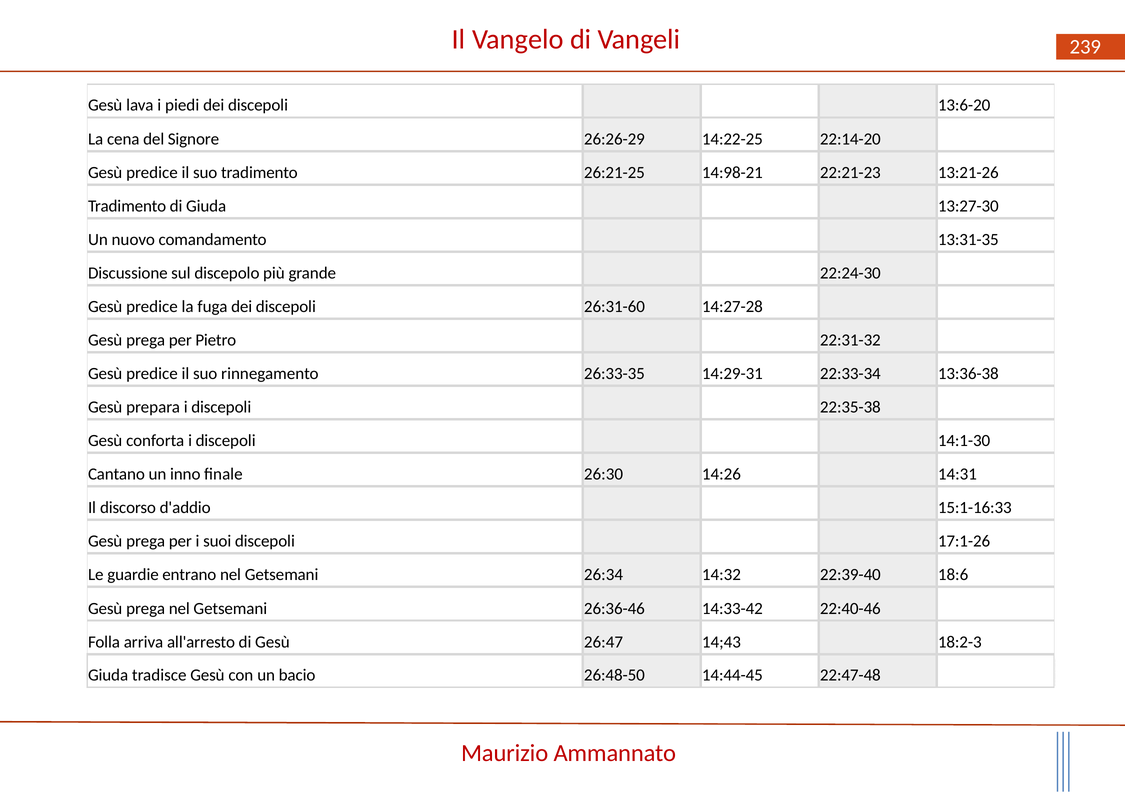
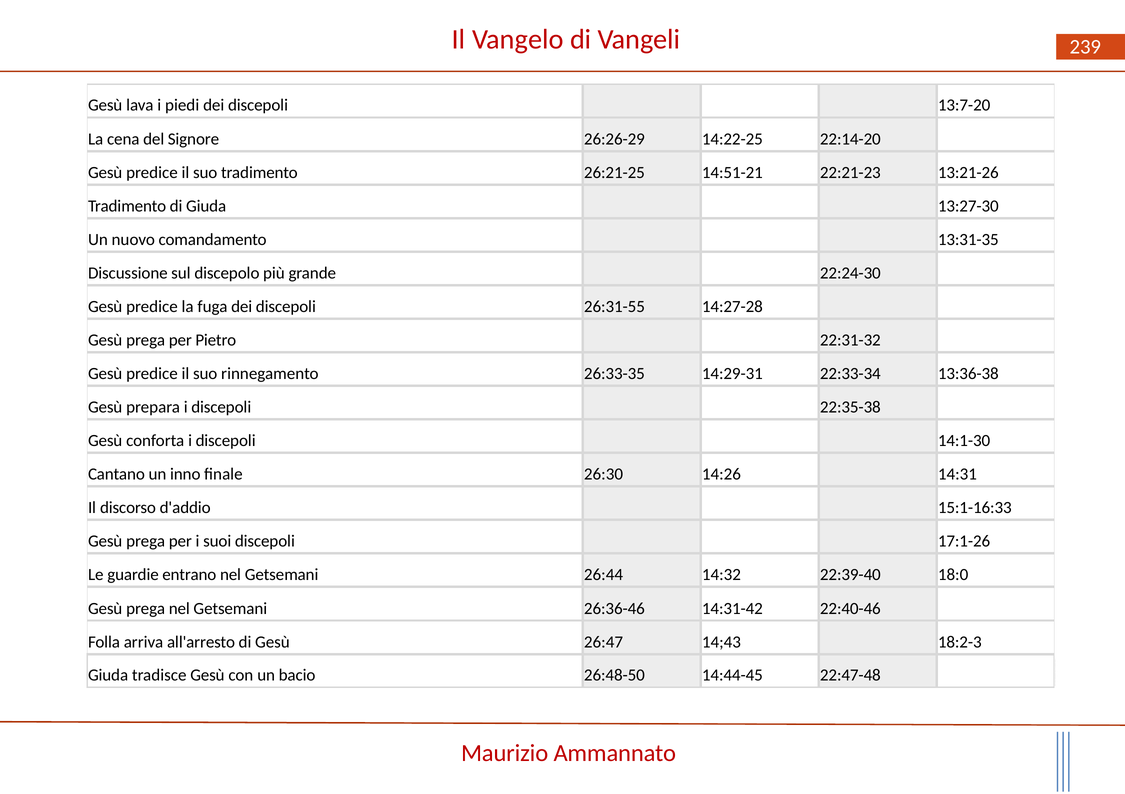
13:6-20: 13:6-20 -> 13:7-20
14:98-21: 14:98-21 -> 14:51-21
26:31-60: 26:31-60 -> 26:31-55
26:34: 26:34 -> 26:44
18:6: 18:6 -> 18:0
14:33-42: 14:33-42 -> 14:31-42
